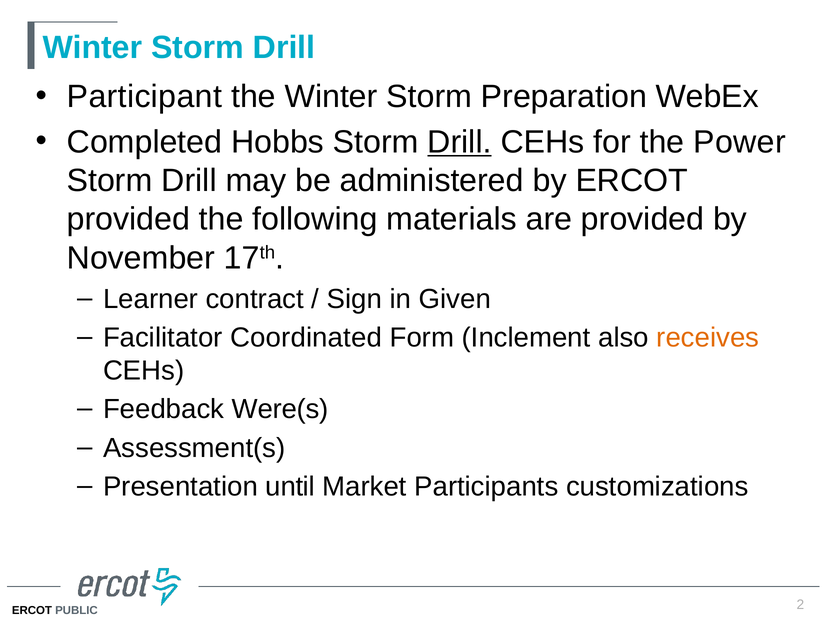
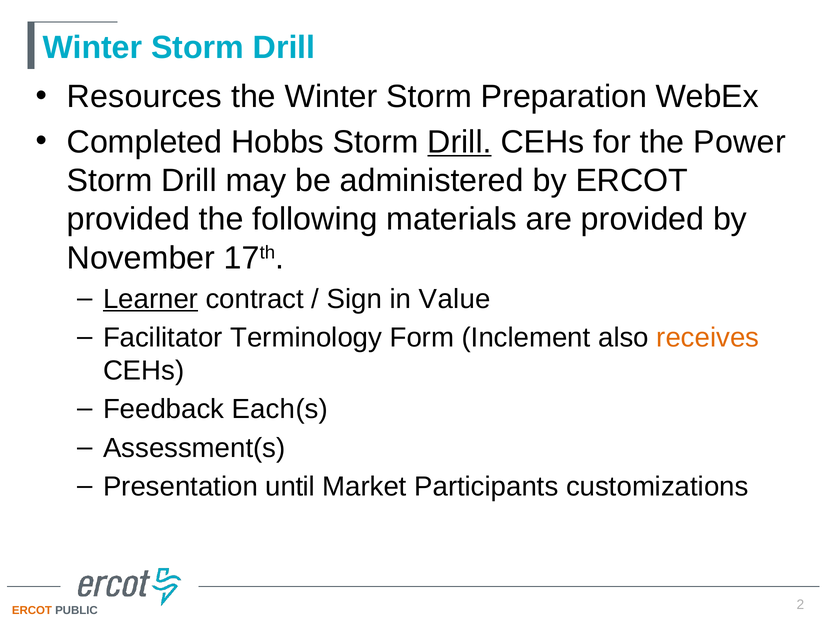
Participant: Participant -> Resources
Learner underline: none -> present
Given: Given -> Value
Coordinated: Coordinated -> Terminology
Were(s: Were(s -> Each(s
ERCOT at (32, 610) colour: black -> orange
